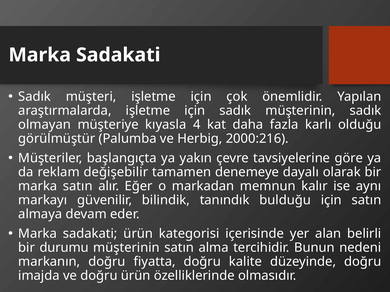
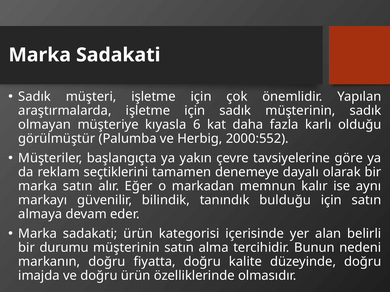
4: 4 -> 6
2000:216: 2000:216 -> 2000:552
değişebilir: değişebilir -> seçtiklerini
